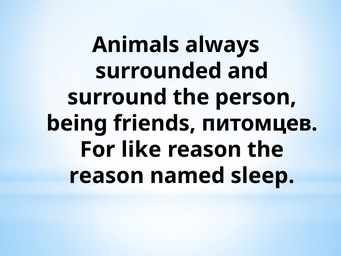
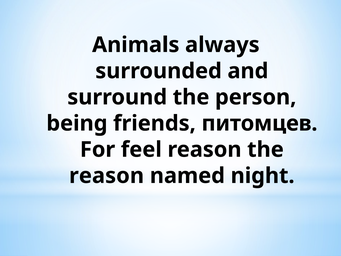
like: like -> feel
sleep: sleep -> night
